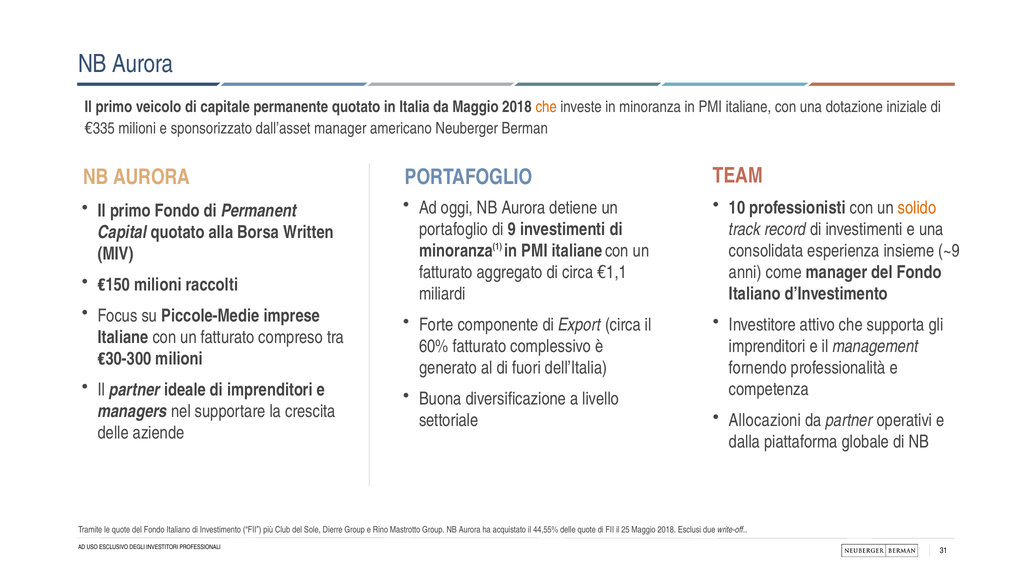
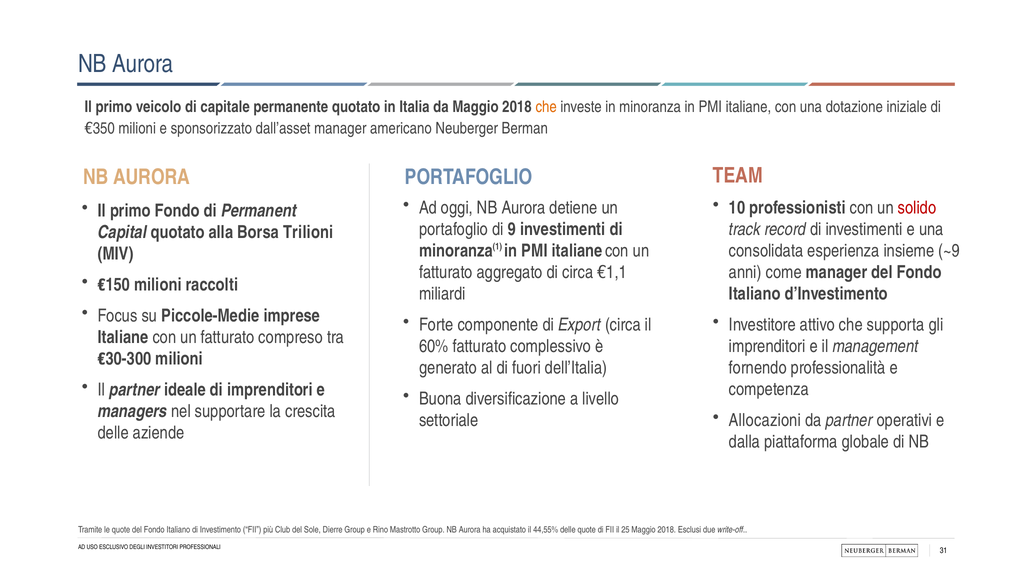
€335: €335 -> €350
solido colour: orange -> red
Written: Written -> Trilioni
